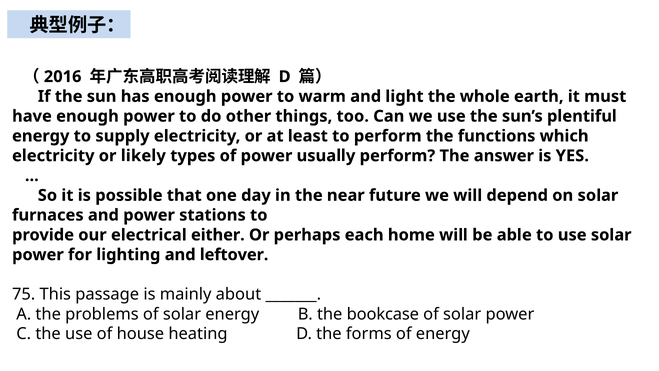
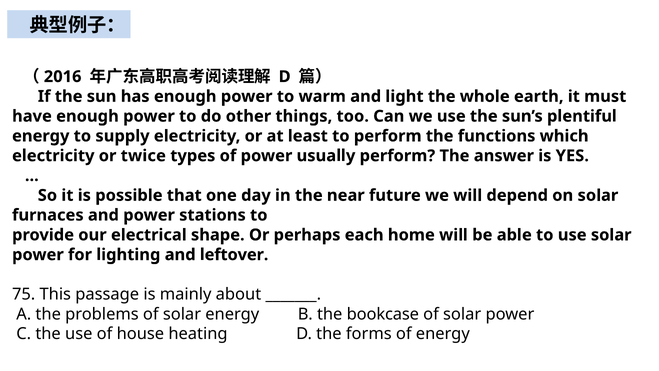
likely: likely -> twice
either: either -> shape
